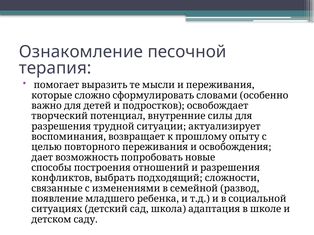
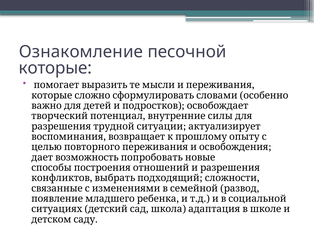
терапия: терапия -> которые
